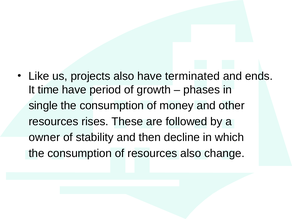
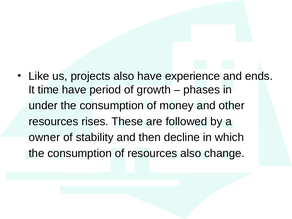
terminated: terminated -> experience
single: single -> under
